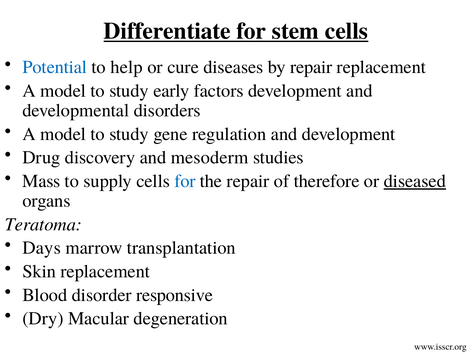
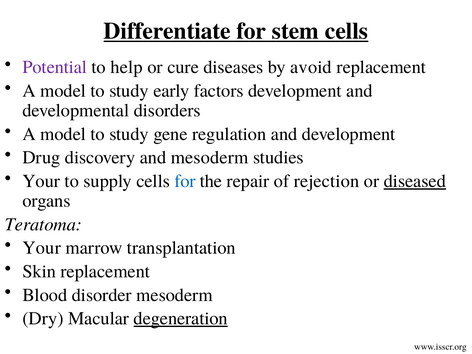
Potential colour: blue -> purple
by repair: repair -> avoid
Mass at (41, 181): Mass -> Your
therefore: therefore -> rejection
Days at (42, 248): Days -> Your
disorder responsive: responsive -> mesoderm
degeneration underline: none -> present
